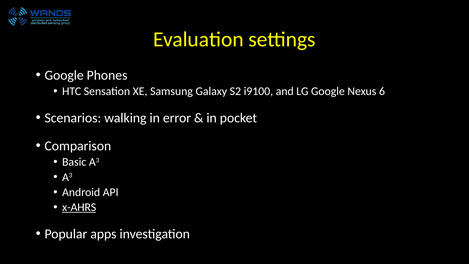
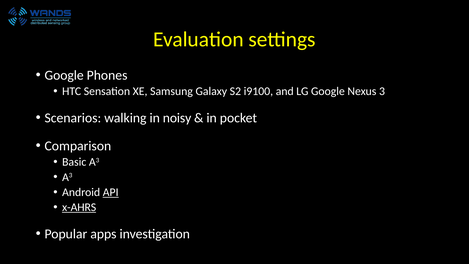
6: 6 -> 3
error: error -> noisy
API underline: none -> present
